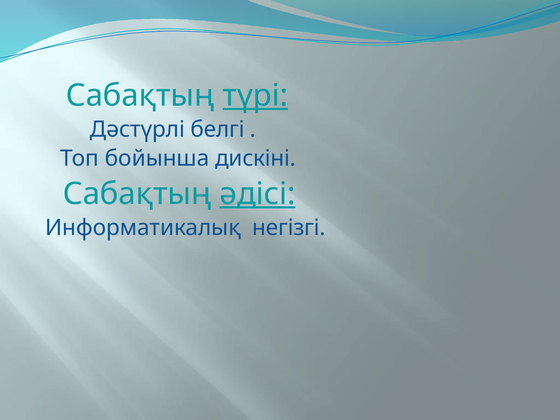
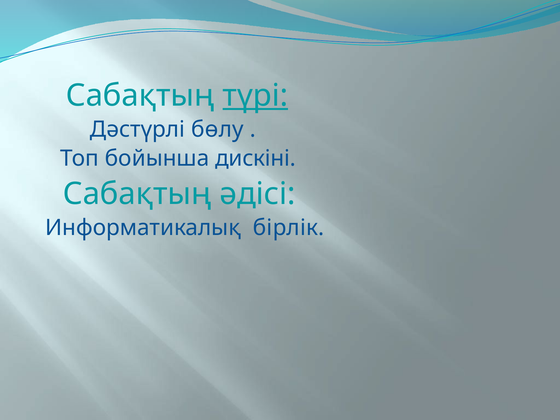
белгі: белгі -> бөлу
әдісі underline: present -> none
негізгі: негізгі -> бірлік
